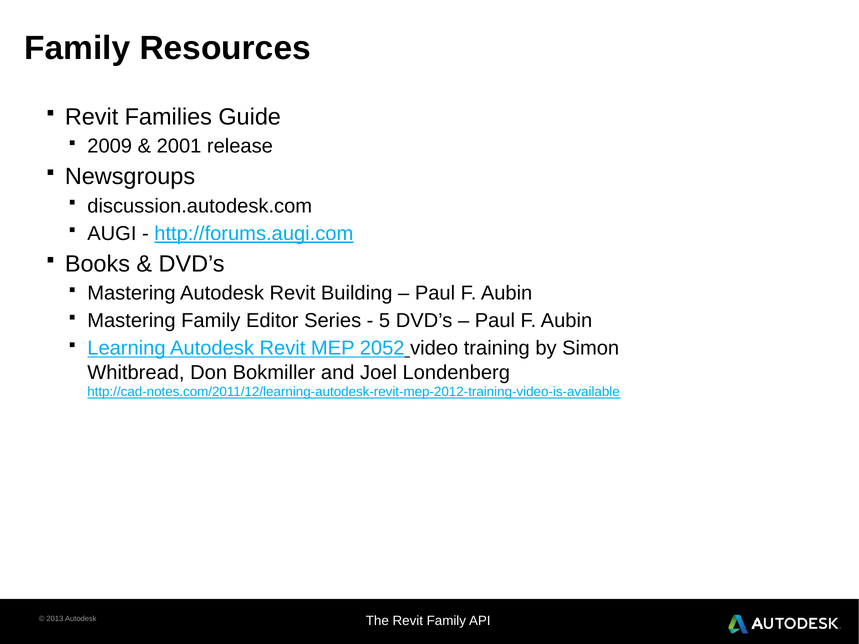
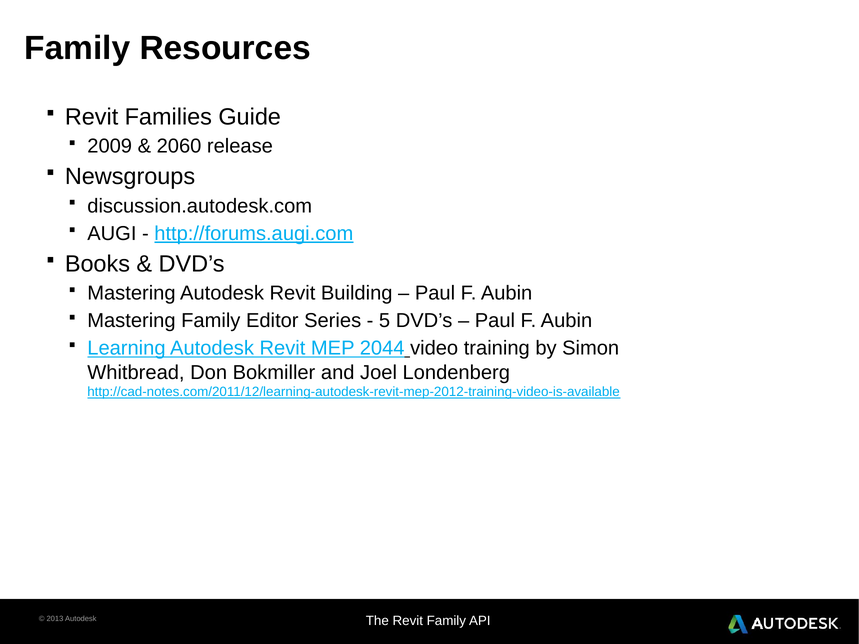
2001: 2001 -> 2060
2052: 2052 -> 2044
